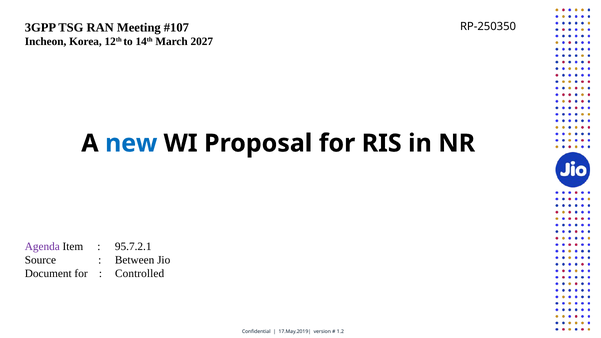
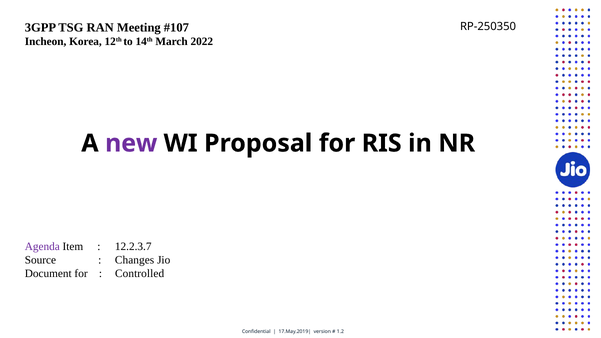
2027: 2027 -> 2022
new colour: blue -> purple
95.7.2.1: 95.7.2.1 -> 12.2.3.7
Between: Between -> Changes
